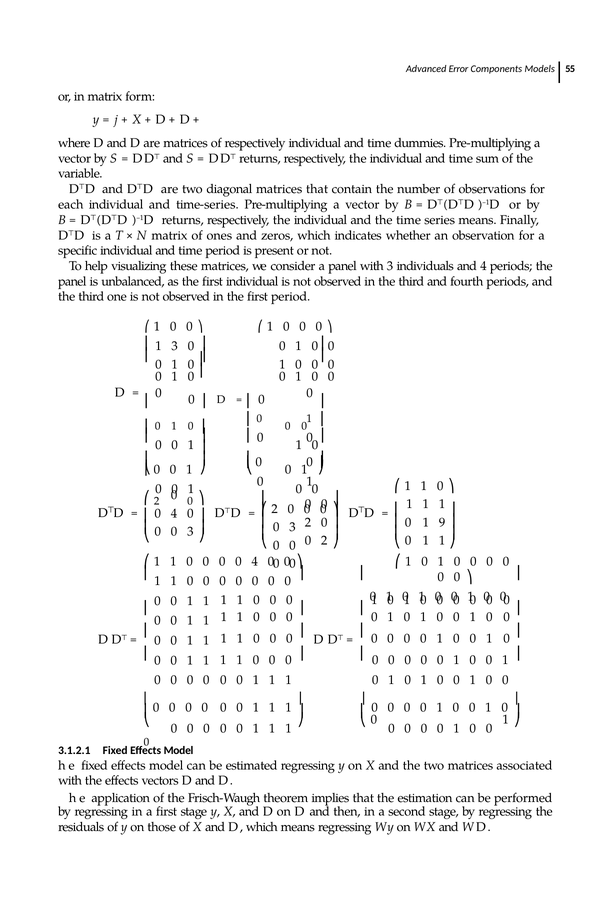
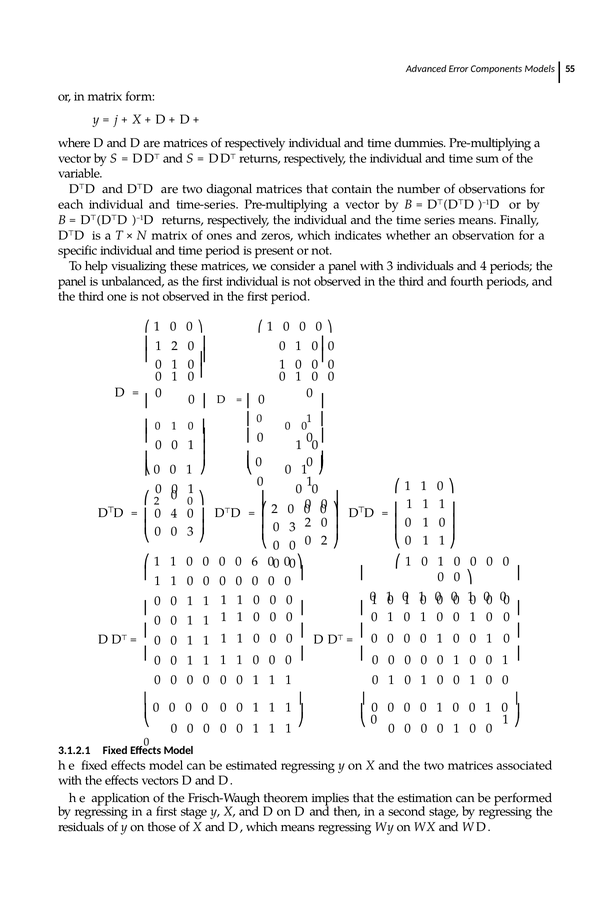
1 3: 3 -> 2
9 at (442, 522): 9 -> 0
0 0 0 4: 4 -> 6
